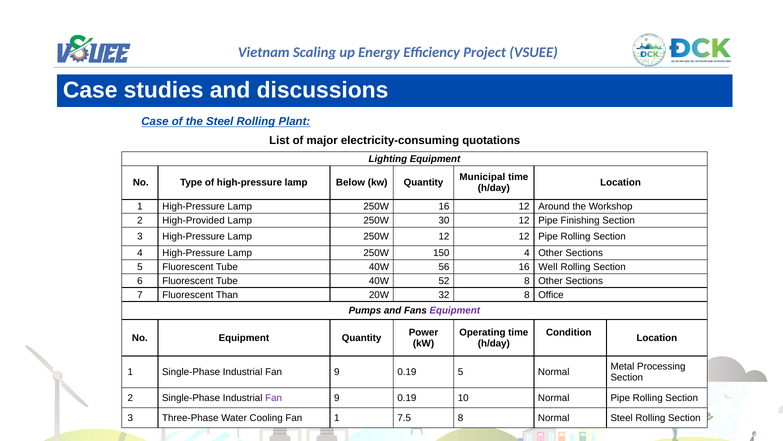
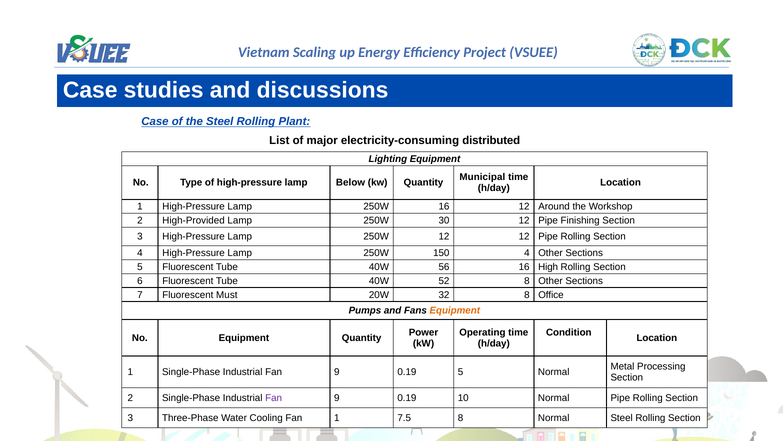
quotations: quotations -> distributed
Well: Well -> High
Than: Than -> Must
Equipment at (455, 310) colour: purple -> orange
